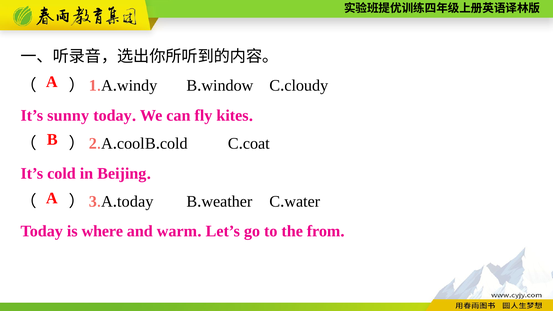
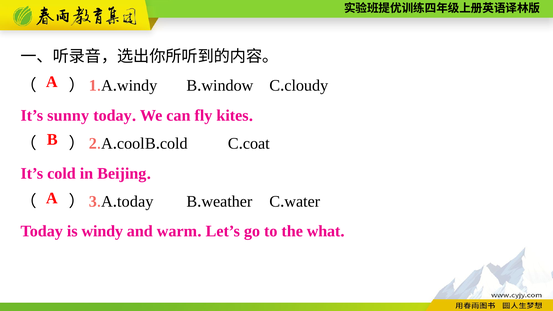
is where: where -> windy
from: from -> what
